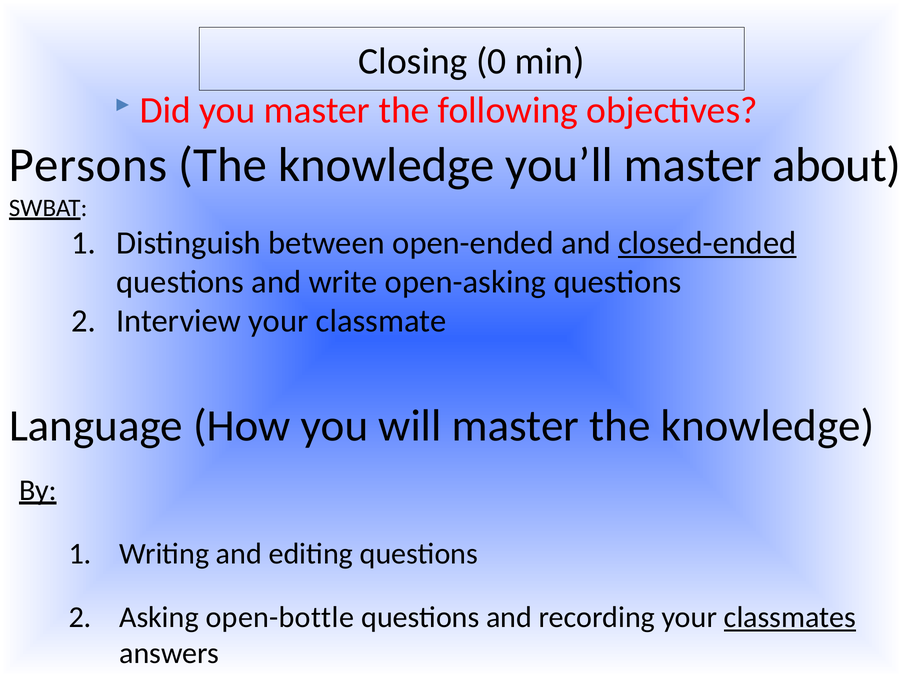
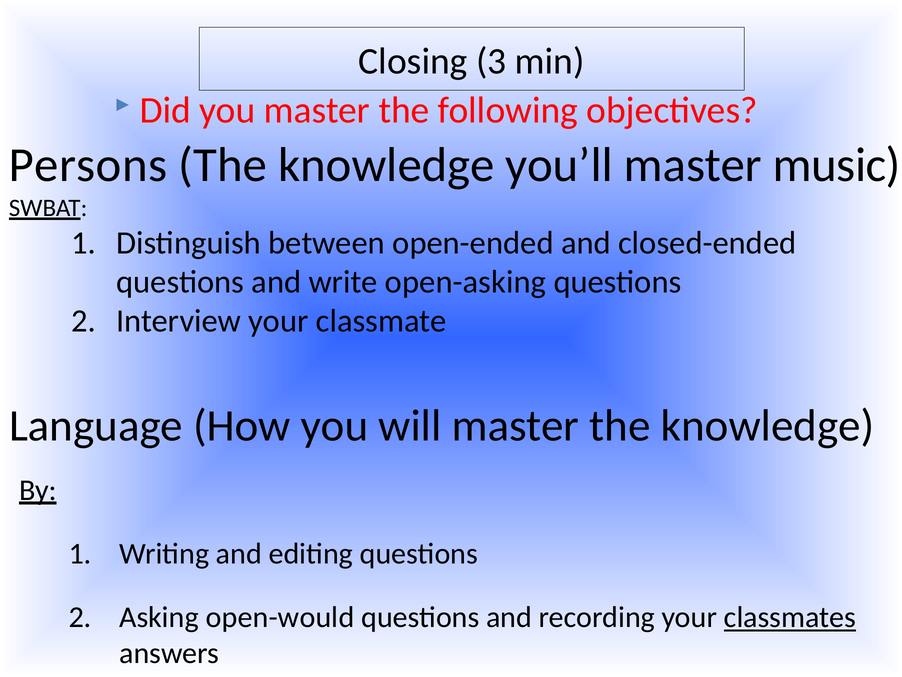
0: 0 -> 3
about: about -> music
closed-ended underline: present -> none
open-bottle: open-bottle -> open-would
